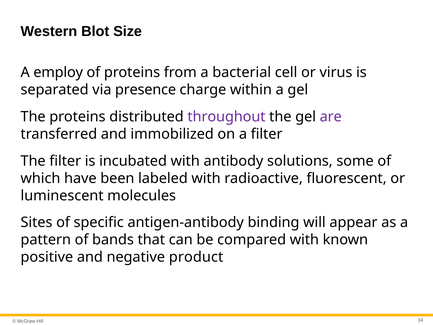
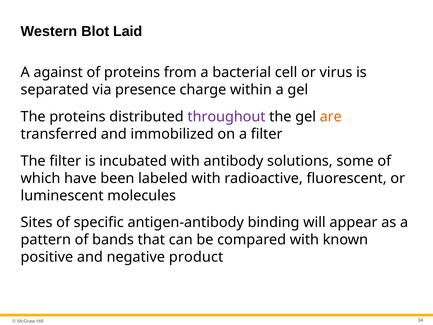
Size: Size -> Laid
employ: employ -> against
are colour: purple -> orange
